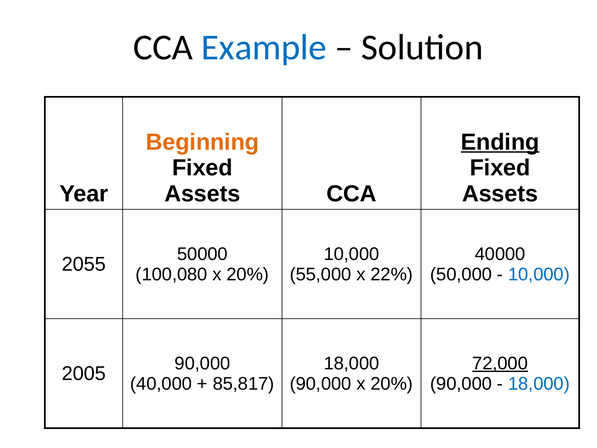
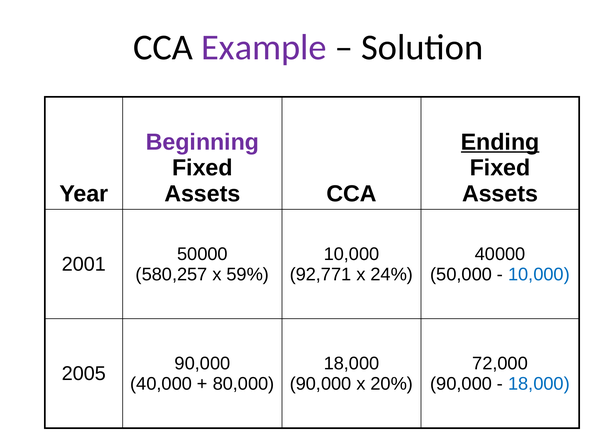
Example colour: blue -> purple
Beginning colour: orange -> purple
2055: 2055 -> 2001
100,080: 100,080 -> 580,257
20% at (248, 274): 20% -> 59%
55,000: 55,000 -> 92,771
22%: 22% -> 24%
72,000 underline: present -> none
85,817: 85,817 -> 80,000
